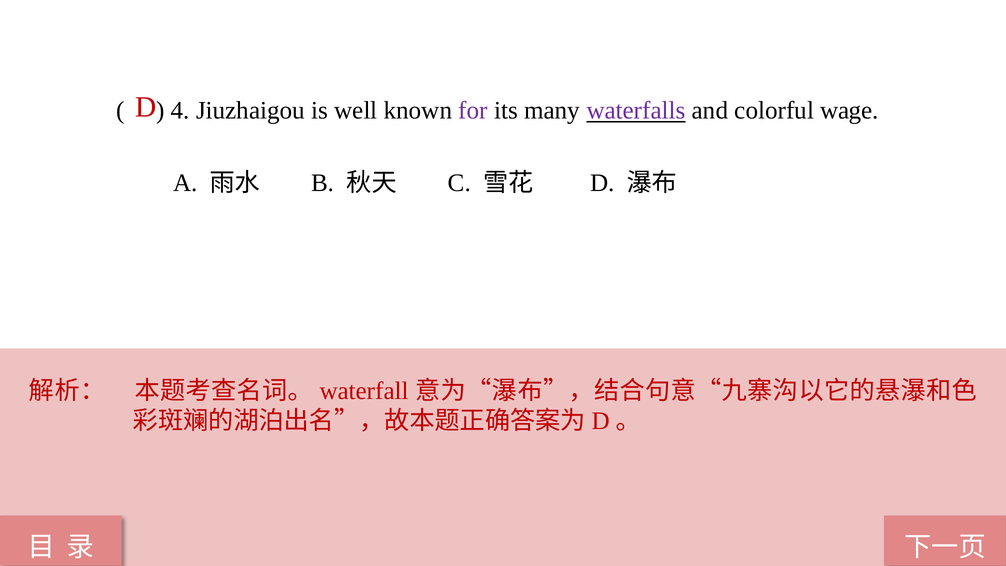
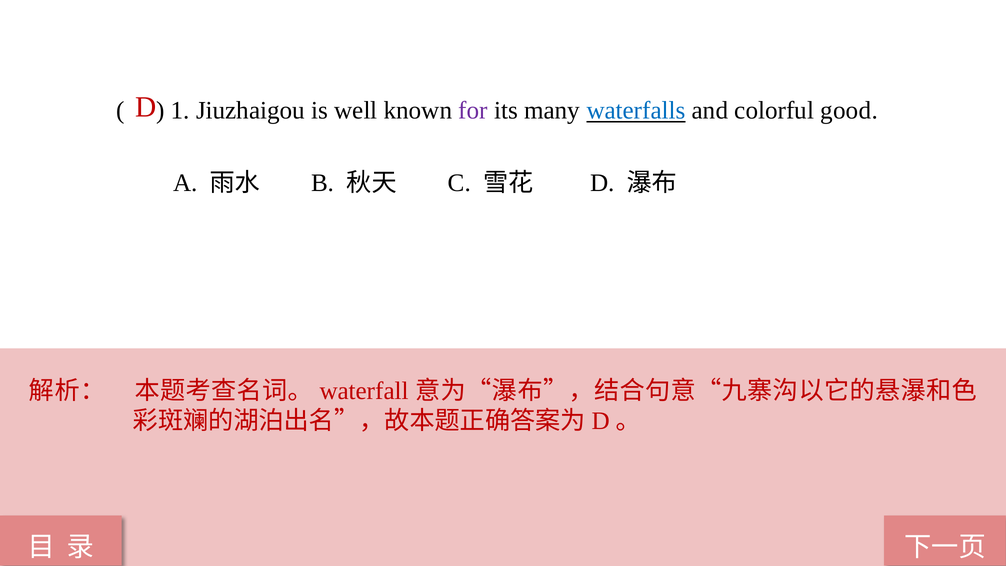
4: 4 -> 1
waterfalls colour: purple -> blue
wage: wage -> good
